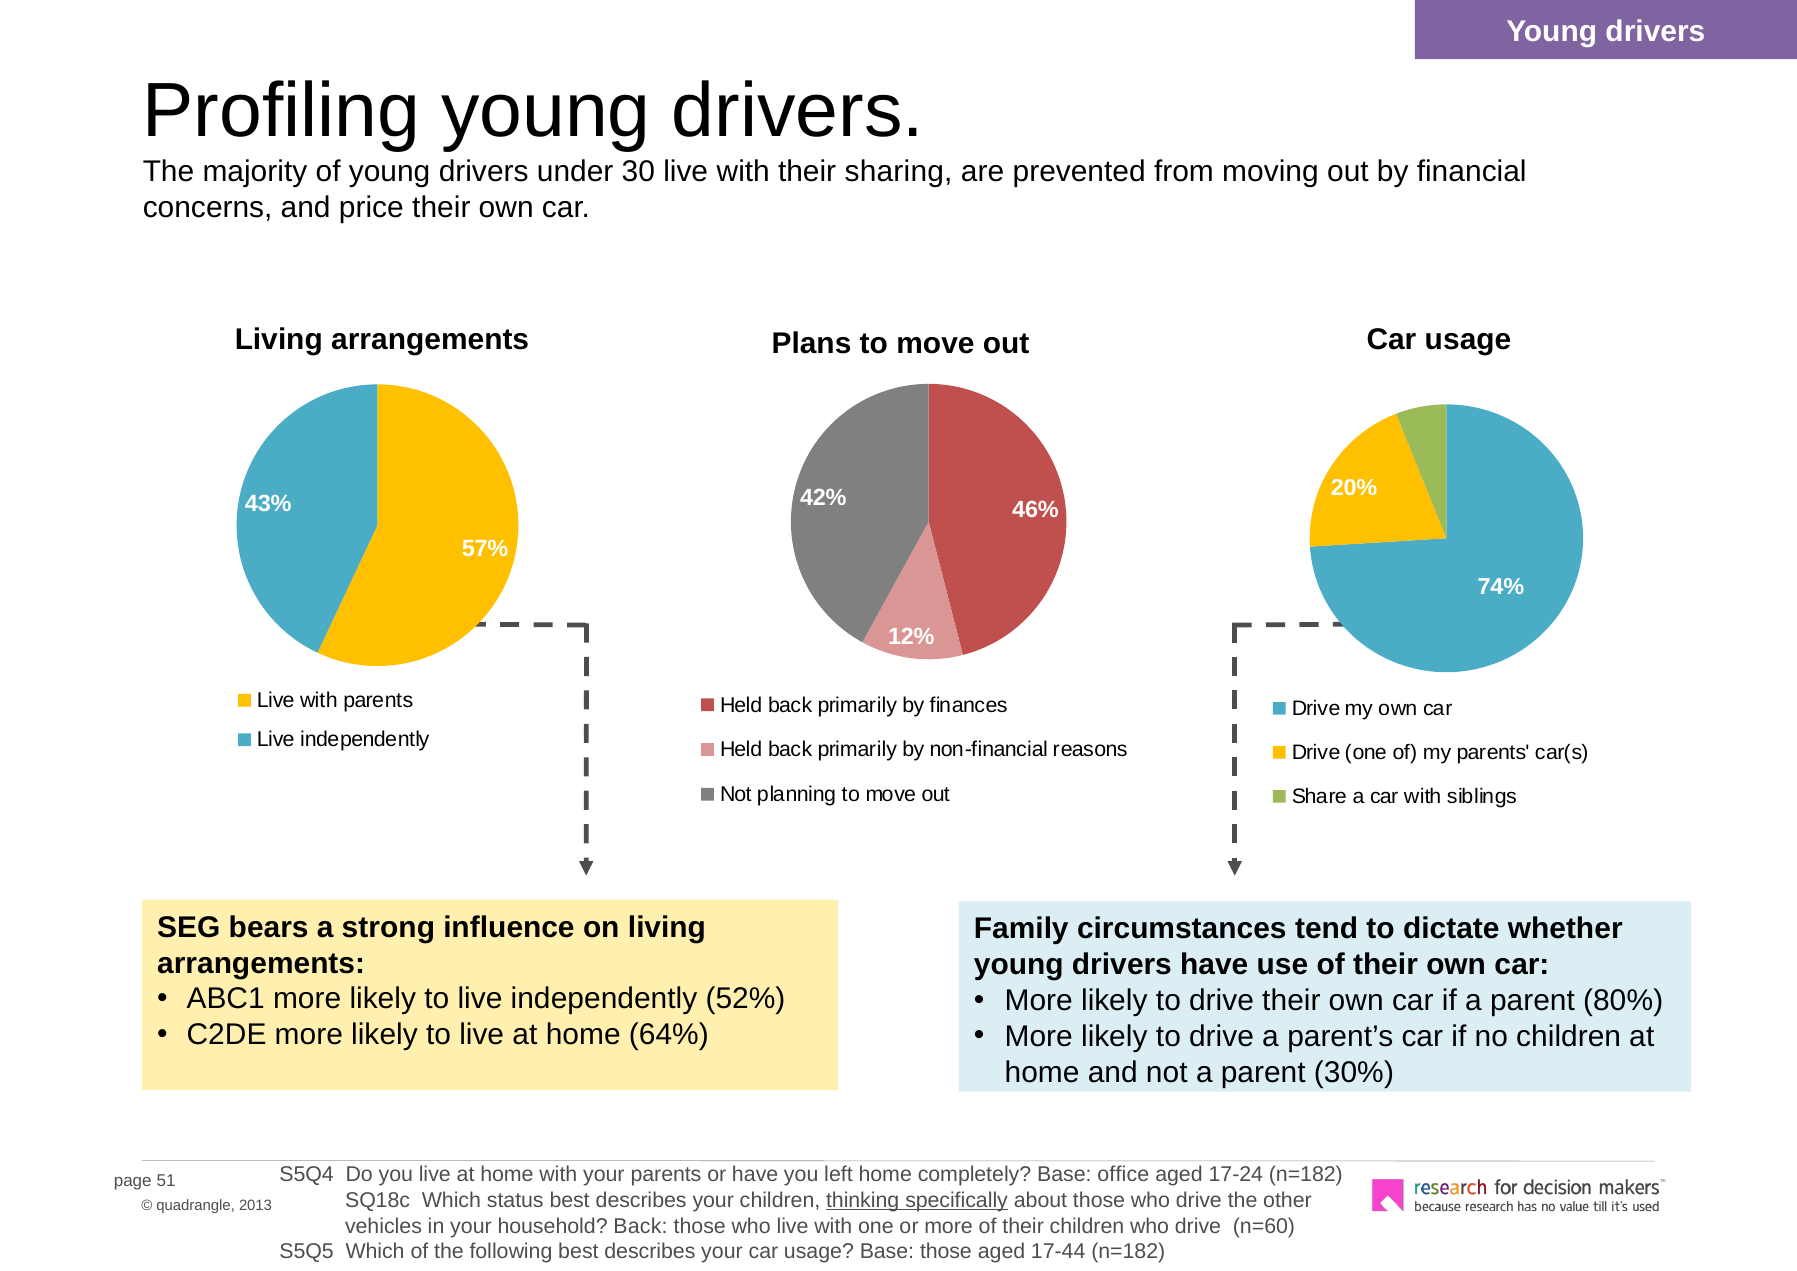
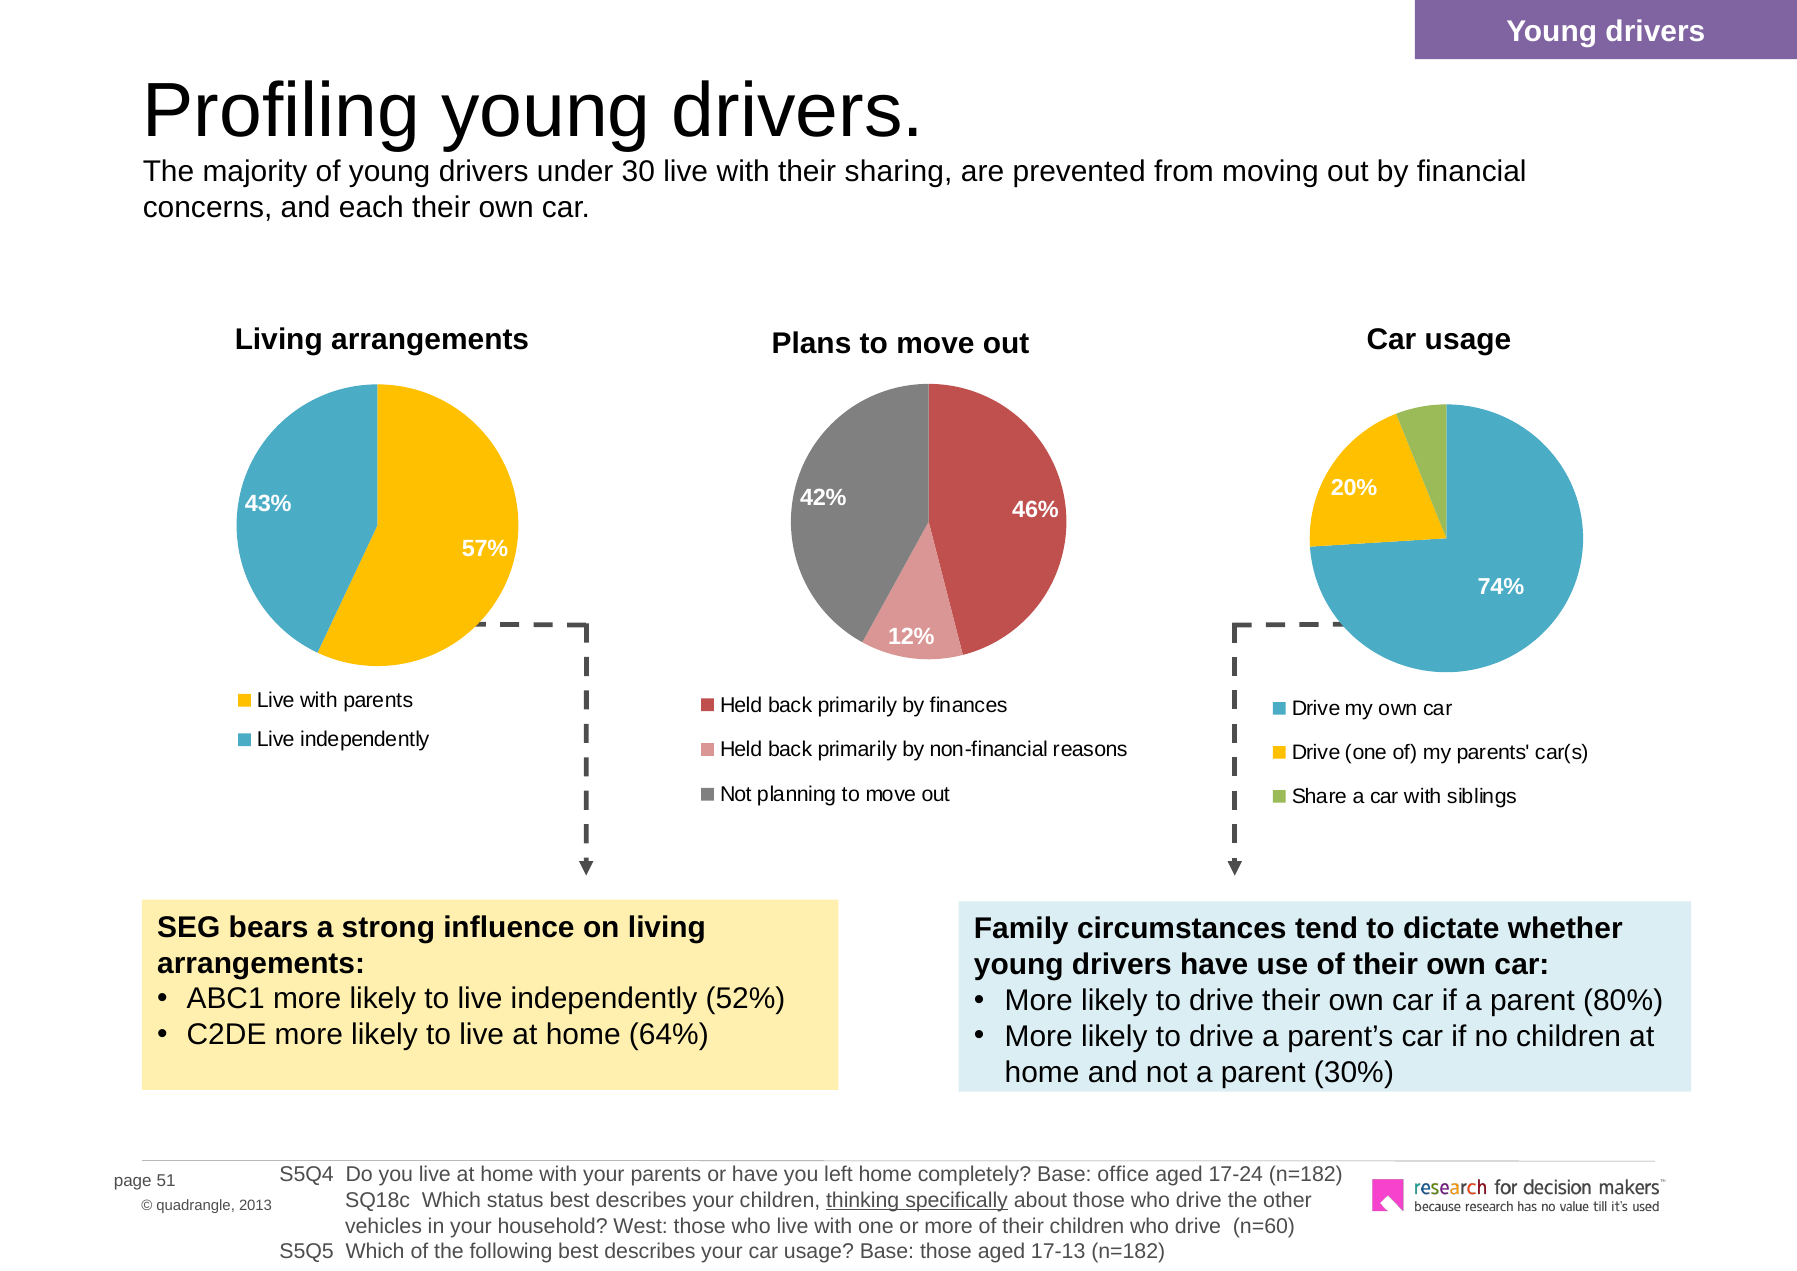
price: price -> each
household Back: Back -> West
17-44: 17-44 -> 17-13
